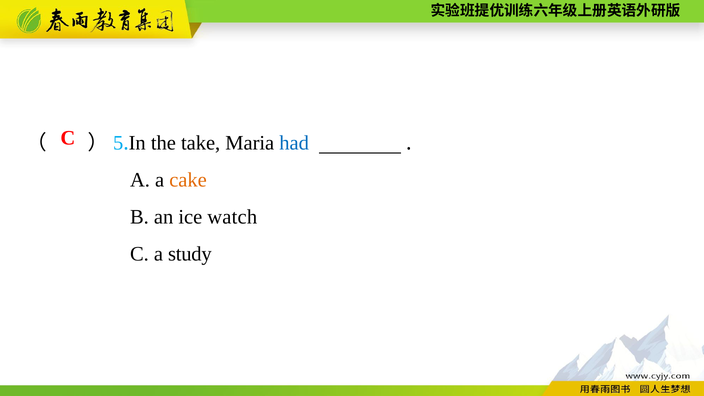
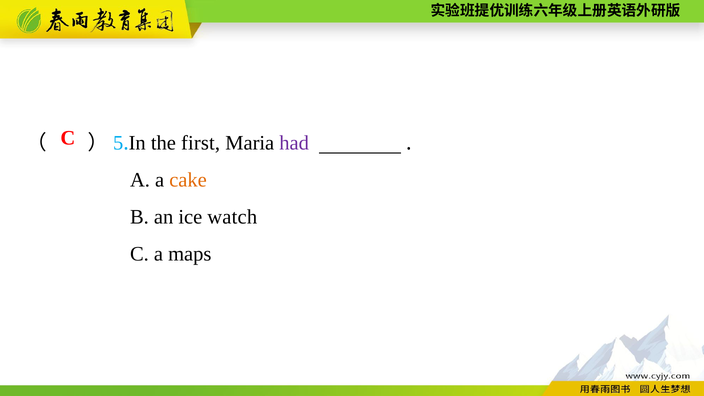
take: take -> first
had colour: blue -> purple
study: study -> maps
